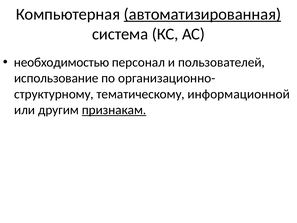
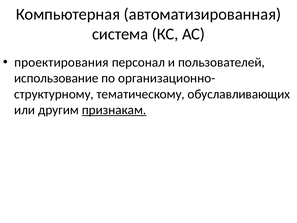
автоматизированная underline: present -> none
необходимостью: необходимостью -> проектирования
информационной: информационной -> обуславливающих
